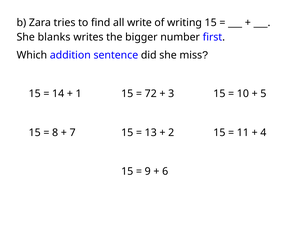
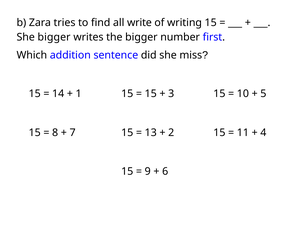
She blanks: blanks -> bigger
72 at (151, 93): 72 -> 15
